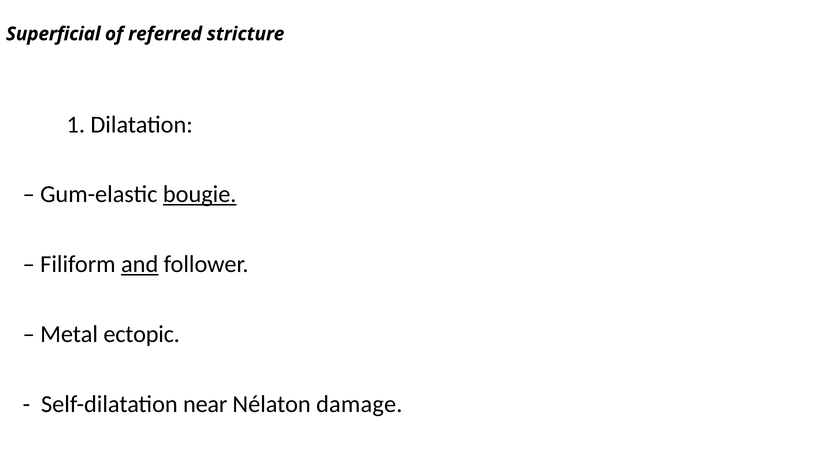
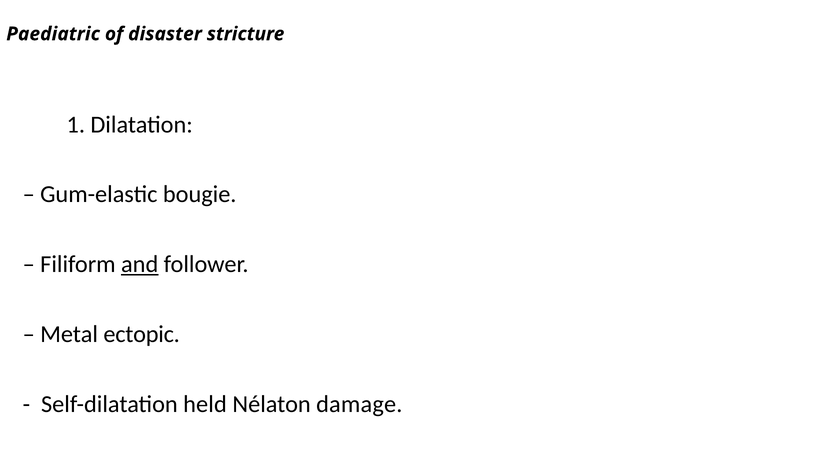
Superficial: Superficial -> Paediatric
referred: referred -> disaster
bougie underline: present -> none
near: near -> held
